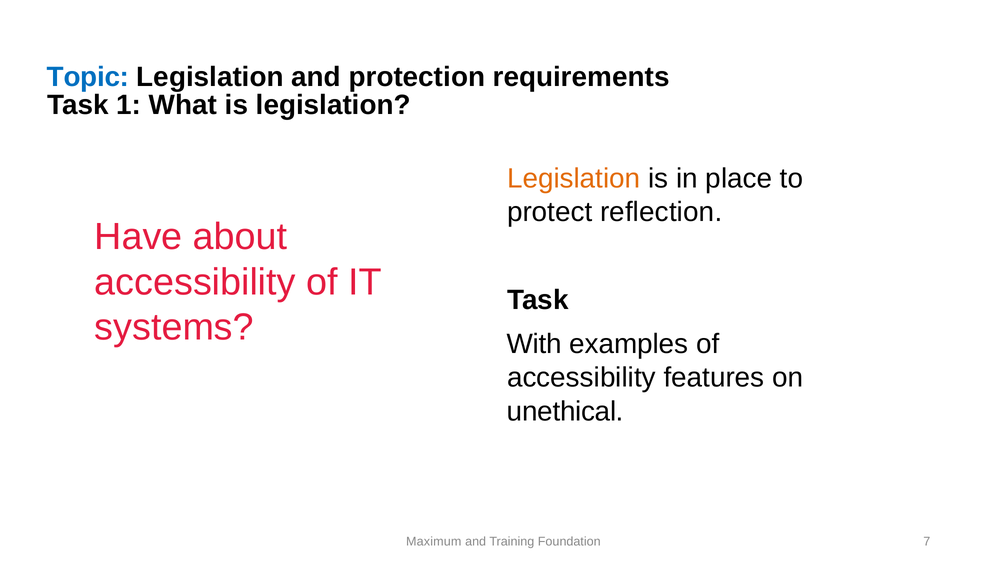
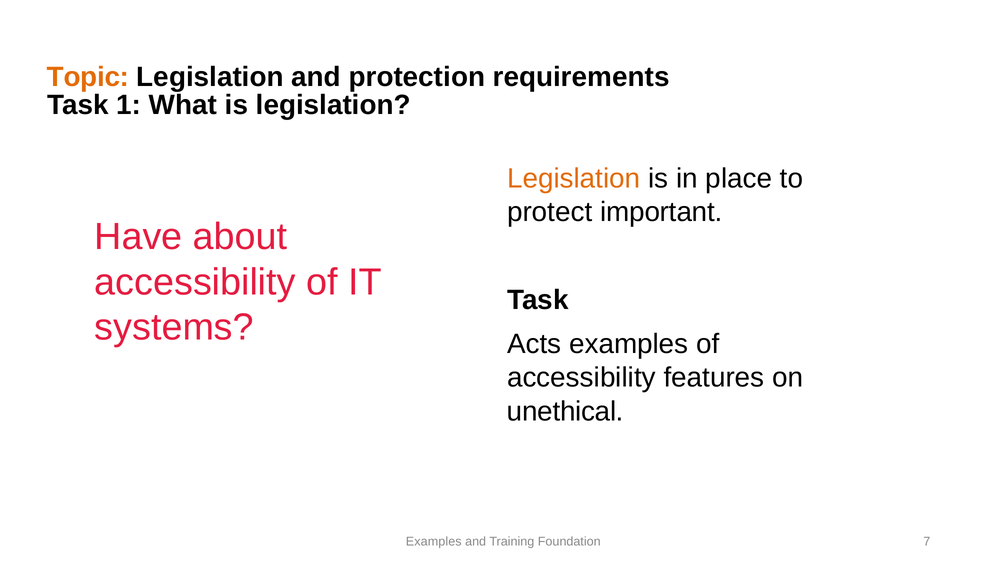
Topic colour: blue -> orange
reflection: reflection -> important
With: With -> Acts
Maximum at (434, 541): Maximum -> Examples
